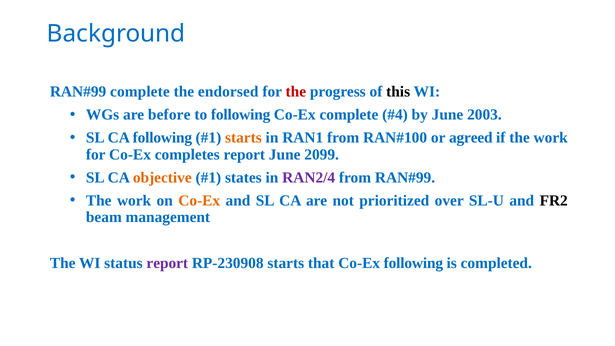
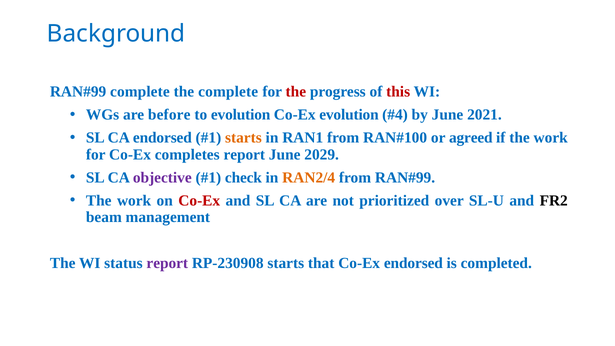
the endorsed: endorsed -> complete
this colour: black -> red
to following: following -> evolution
Co-Ex complete: complete -> evolution
2003: 2003 -> 2021
CA following: following -> endorsed
2099: 2099 -> 2029
objective colour: orange -> purple
states: states -> check
RAN2/4 colour: purple -> orange
Co-Ex at (199, 200) colour: orange -> red
Co-Ex following: following -> endorsed
